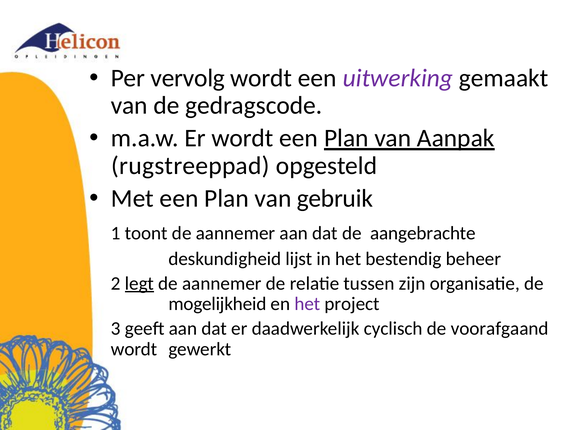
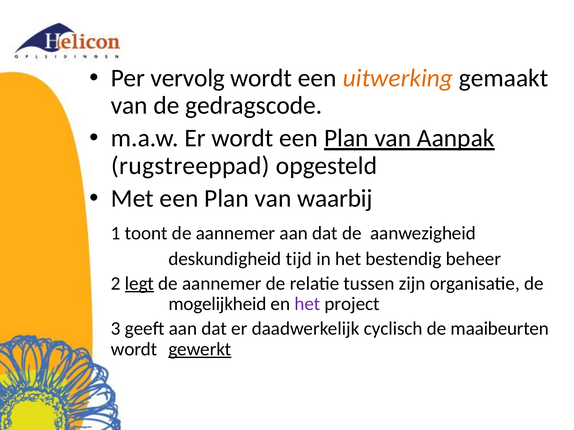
uitwerking colour: purple -> orange
gebruik: gebruik -> waarbij
aangebrachte: aangebrachte -> aanwezigheid
lijst: lijst -> tijd
voorafgaand: voorafgaand -> maaibeurten
gewerkt underline: none -> present
